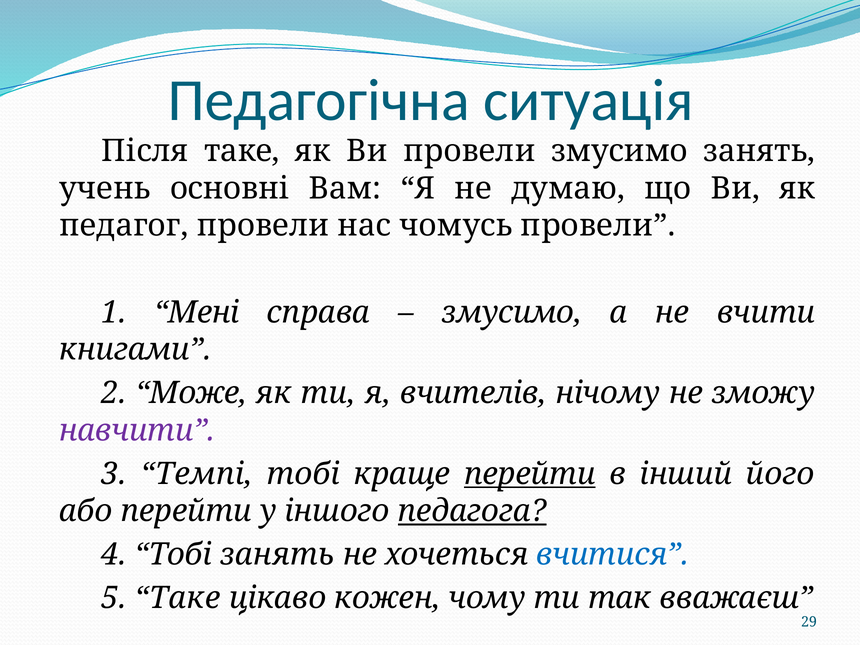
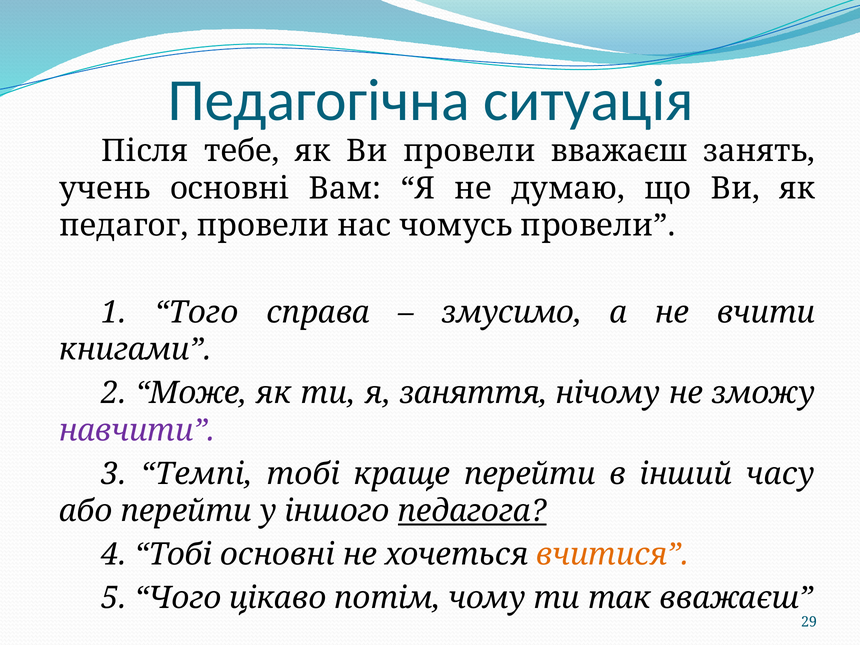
Після таке: таке -> тебе
провели змусимо: змусимо -> вважаєш
Мені: Мені -> Того
вчителів: вчителів -> заняття
перейти at (530, 474) underline: present -> none
його: його -> часу
Тобі занять: занять -> основні
вчитися colour: blue -> orange
5 Таке: Таке -> Чого
кожен: кожен -> потім
